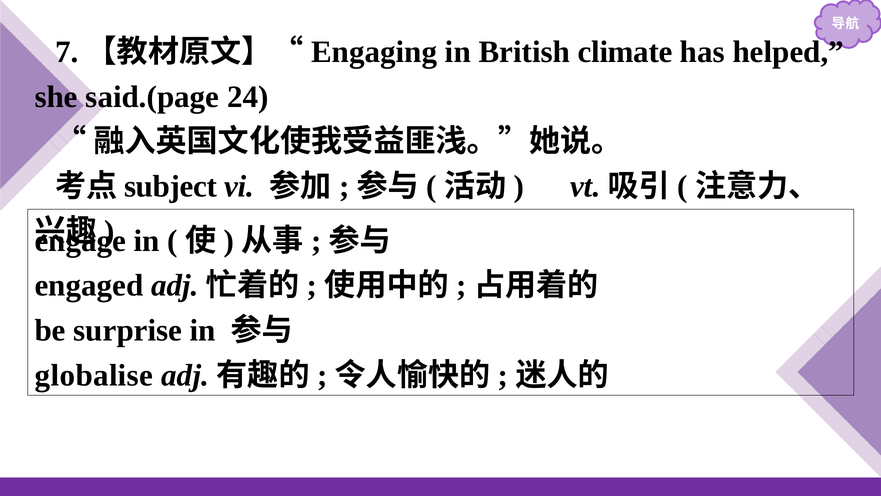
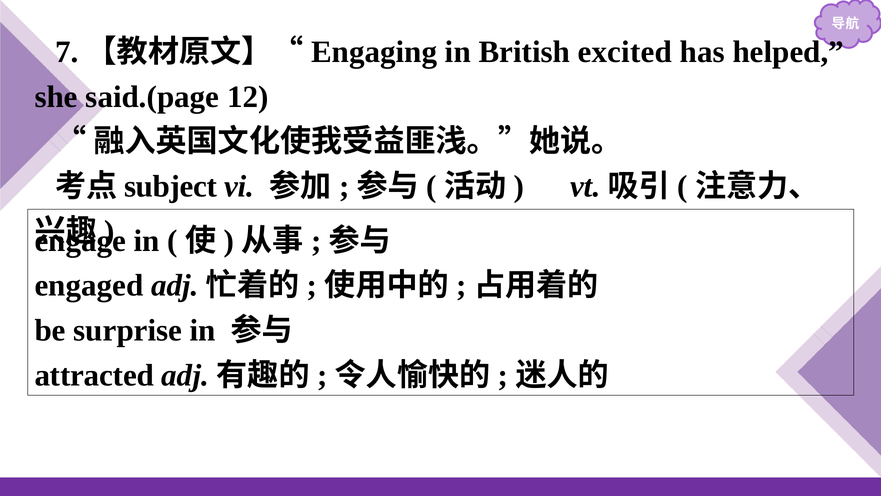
climate: climate -> excited
24: 24 -> 12
globalise: globalise -> attracted
